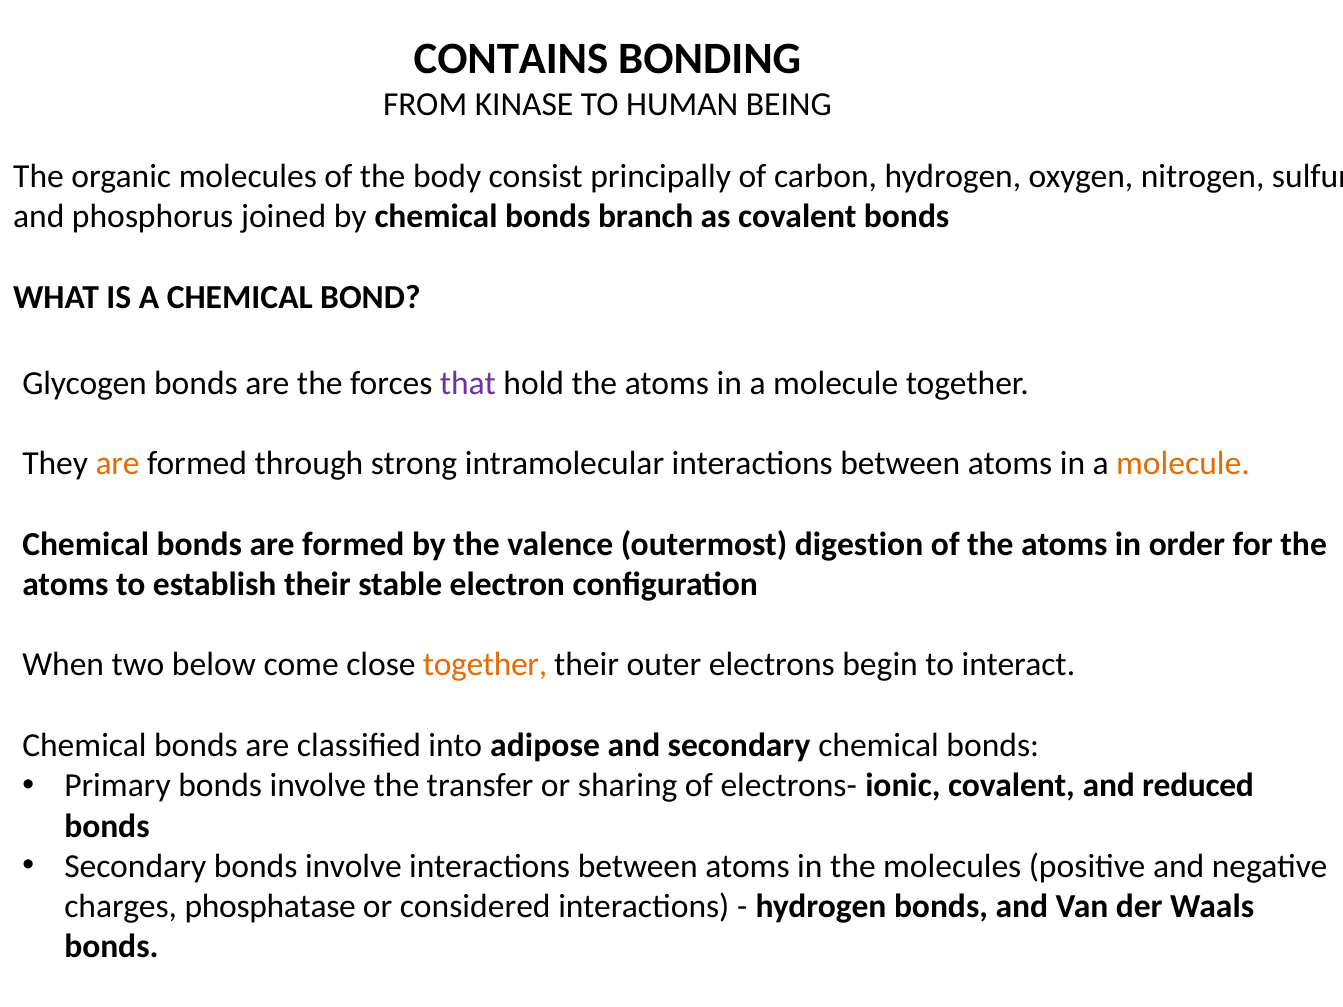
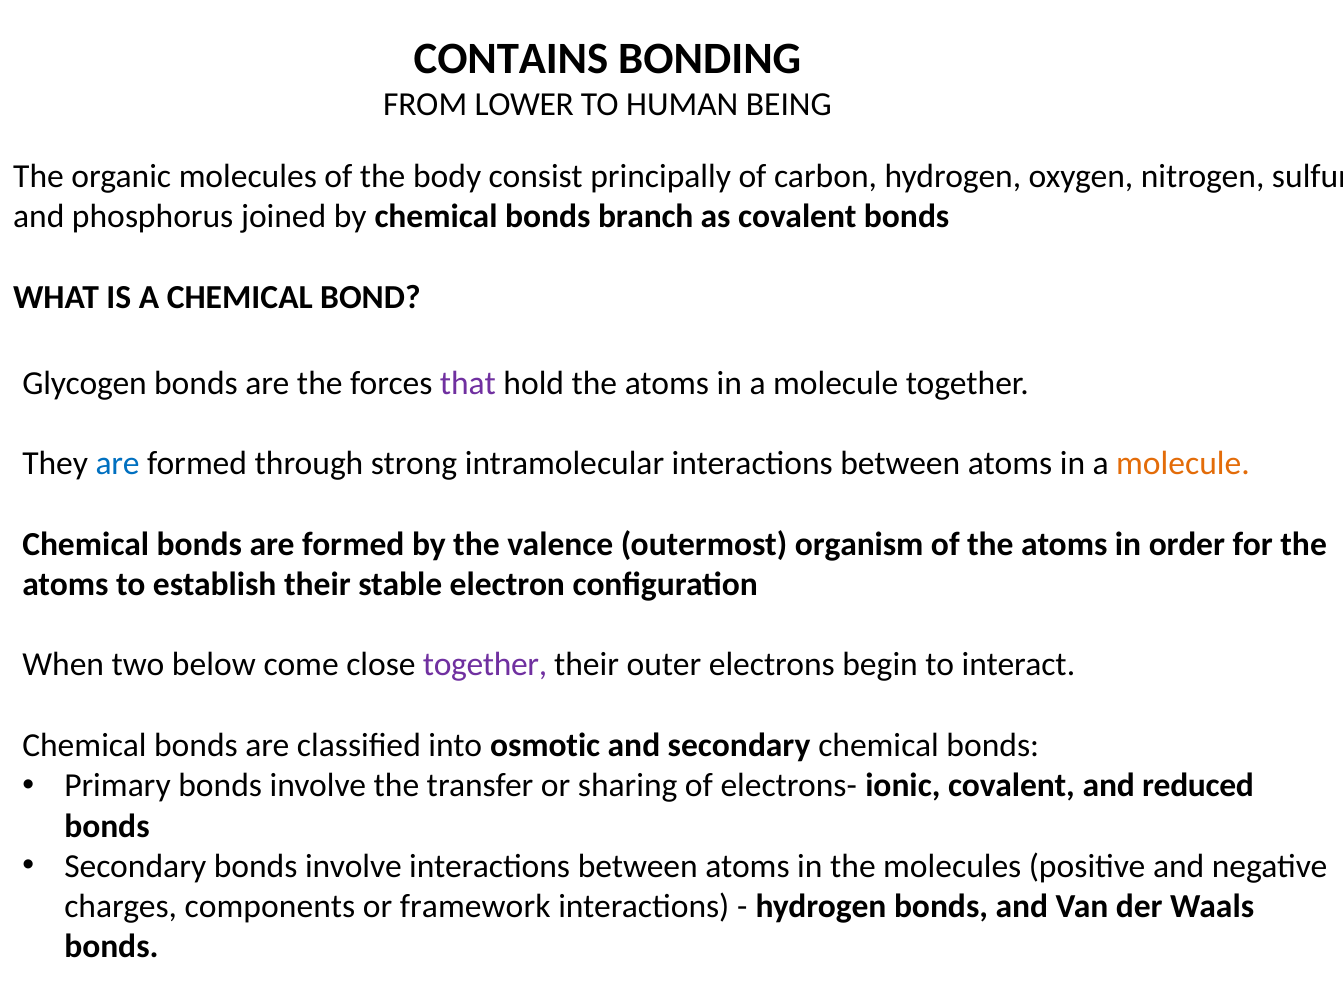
KINASE: KINASE -> LOWER
are at (118, 464) colour: orange -> blue
digestion: digestion -> organism
together at (485, 665) colour: orange -> purple
adipose: adipose -> osmotic
phosphatase: phosphatase -> components
considered: considered -> framework
